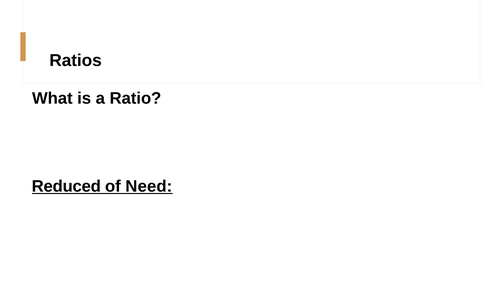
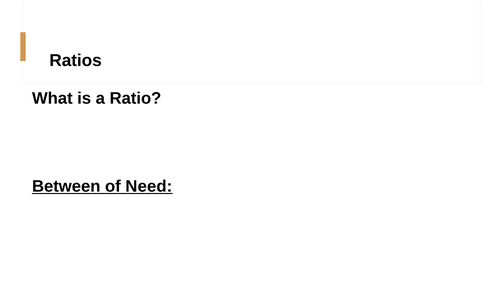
Reduced: Reduced -> Between
